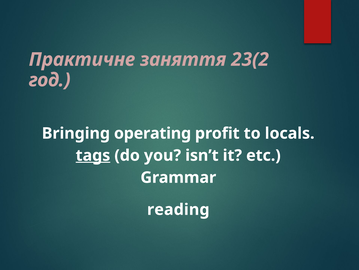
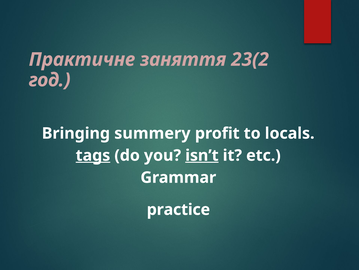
operating: operating -> summery
isn’t underline: none -> present
reading: reading -> practice
